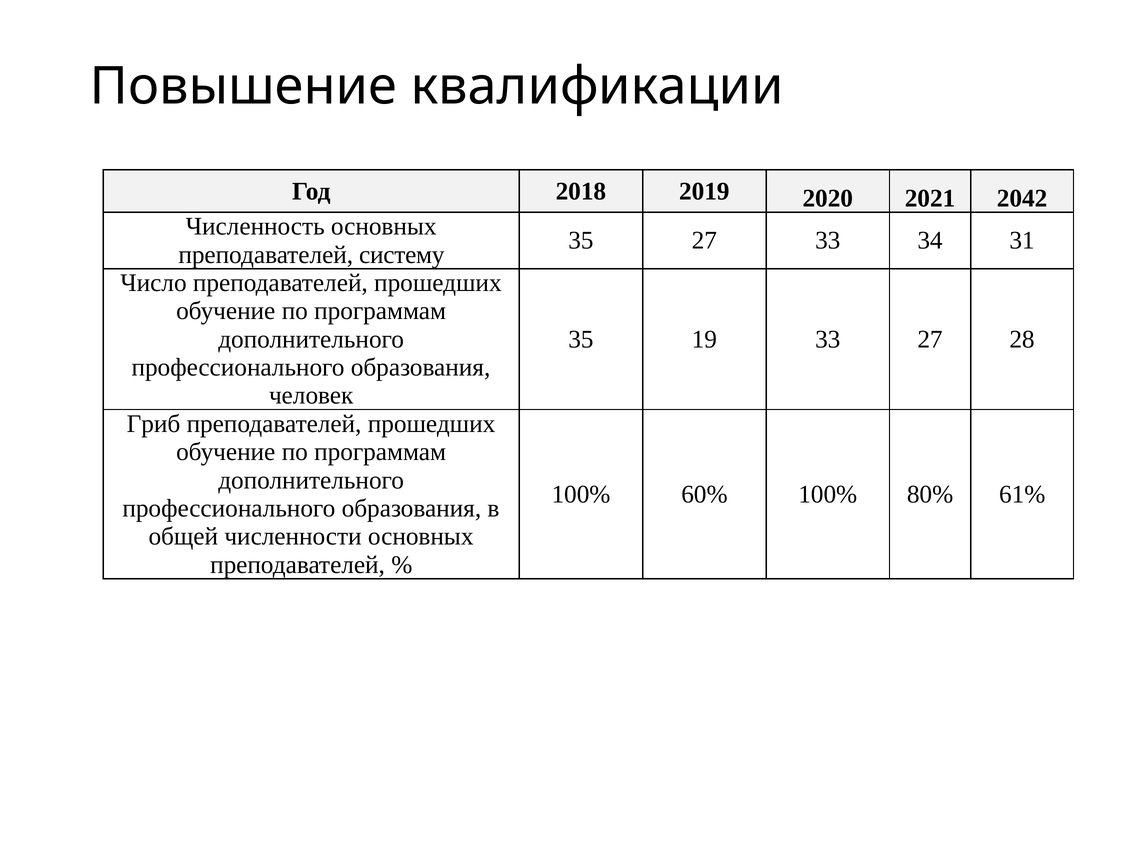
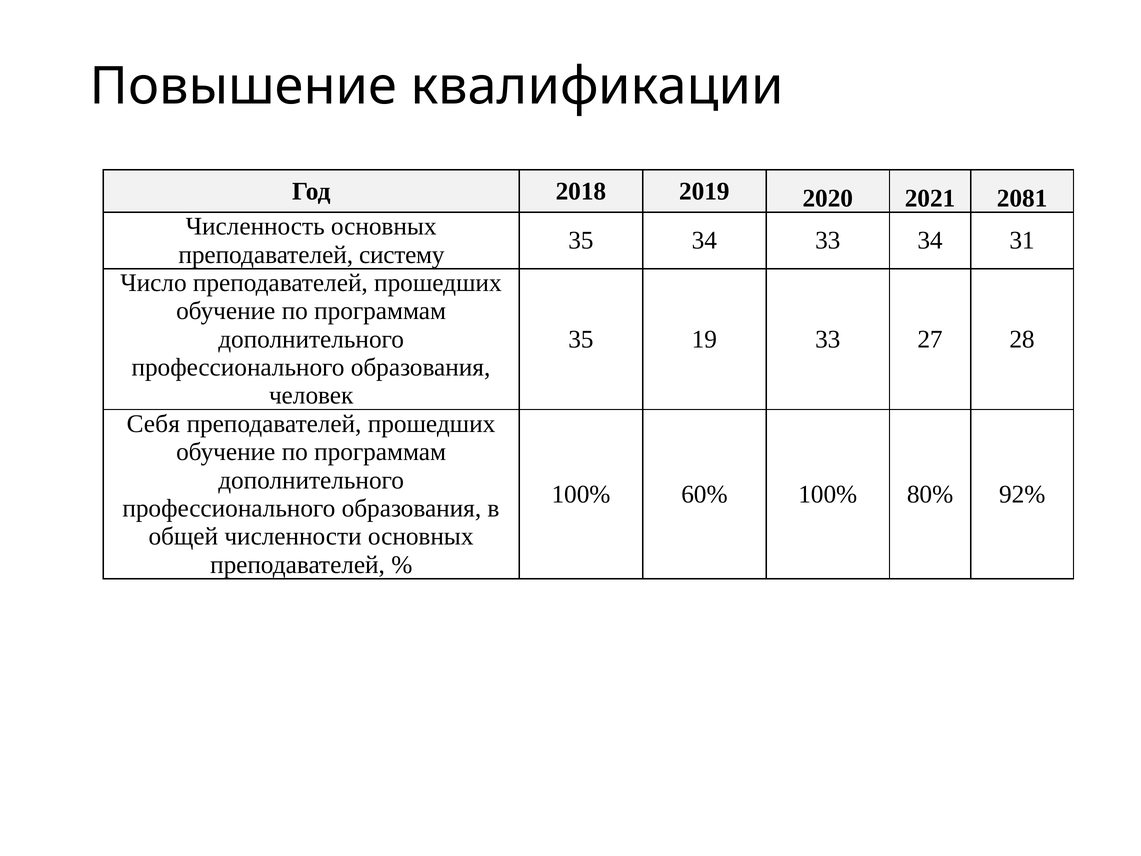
2042: 2042 -> 2081
35 27: 27 -> 34
Гриб: Гриб -> Себя
61%: 61% -> 92%
